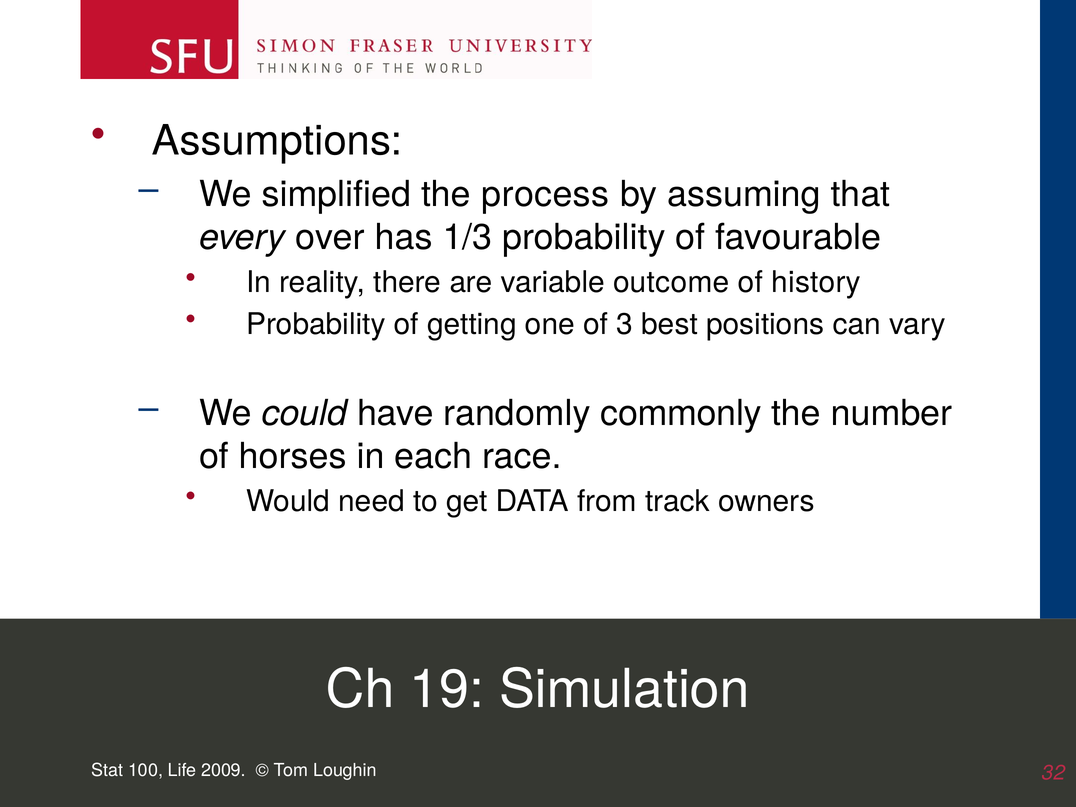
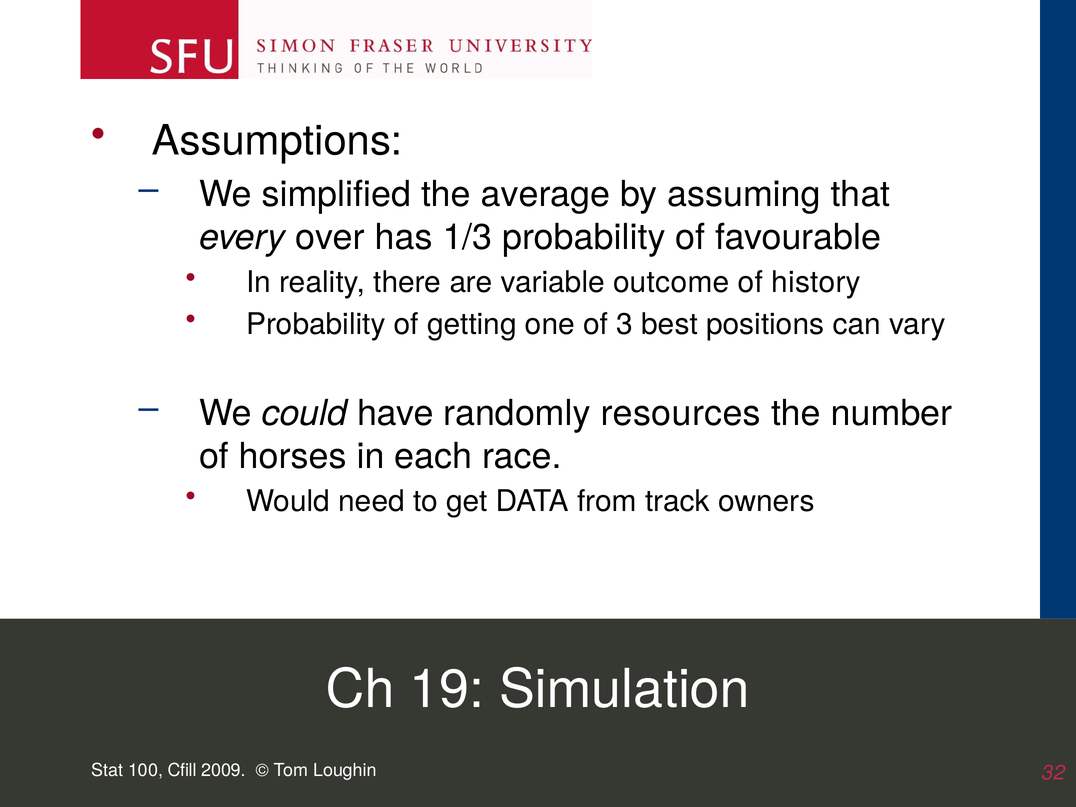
process: process -> average
commonly: commonly -> resources
Life: Life -> Cfill
